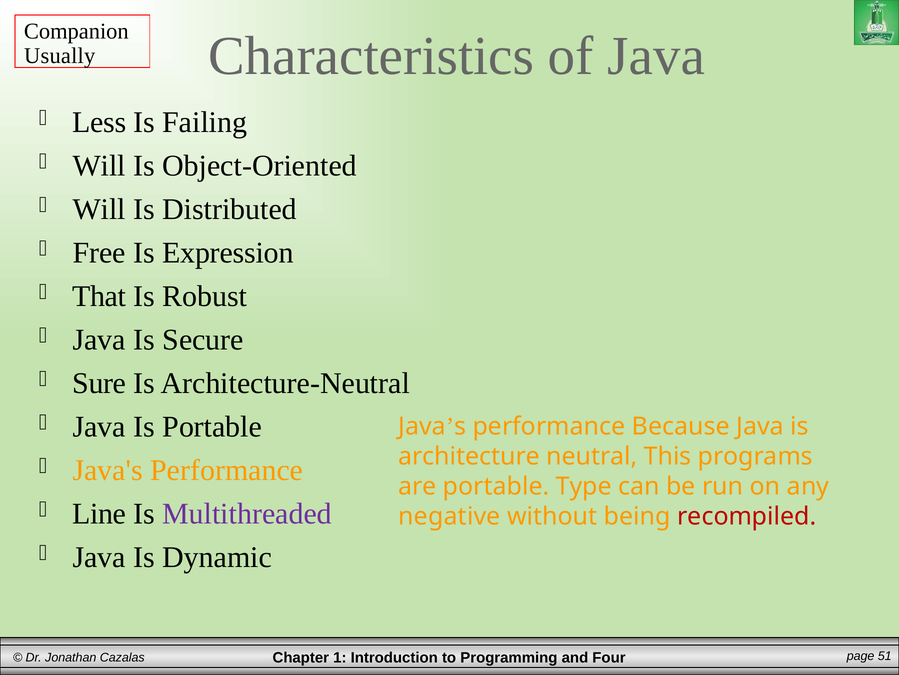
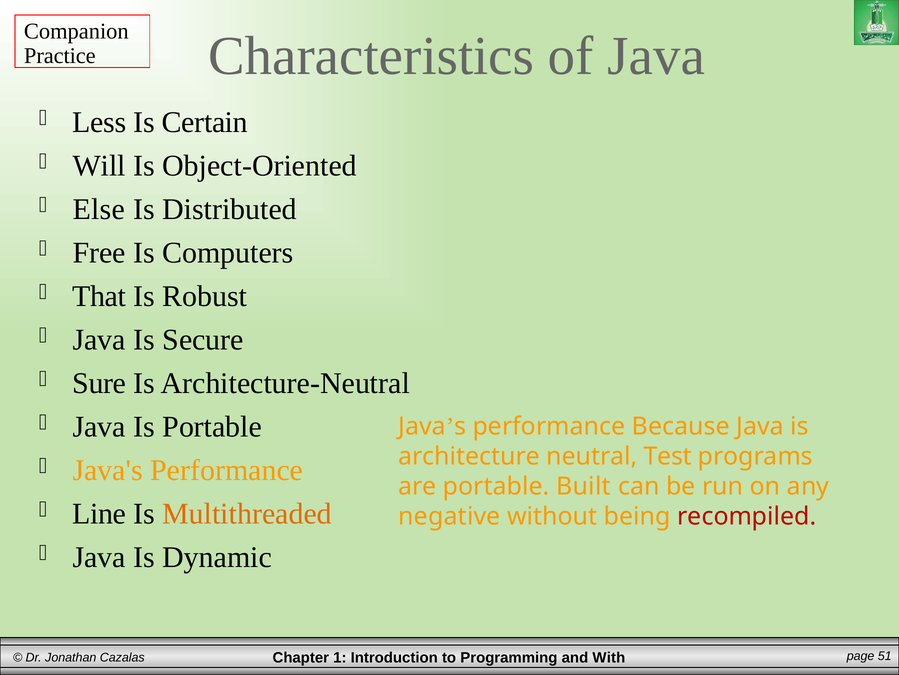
Usually: Usually -> Practice
Failing: Failing -> Certain
Will at (99, 209): Will -> Else
Expression: Expression -> Computers
This: This -> Test
Type: Type -> Built
Multithreaded colour: purple -> orange
Four: Four -> With
